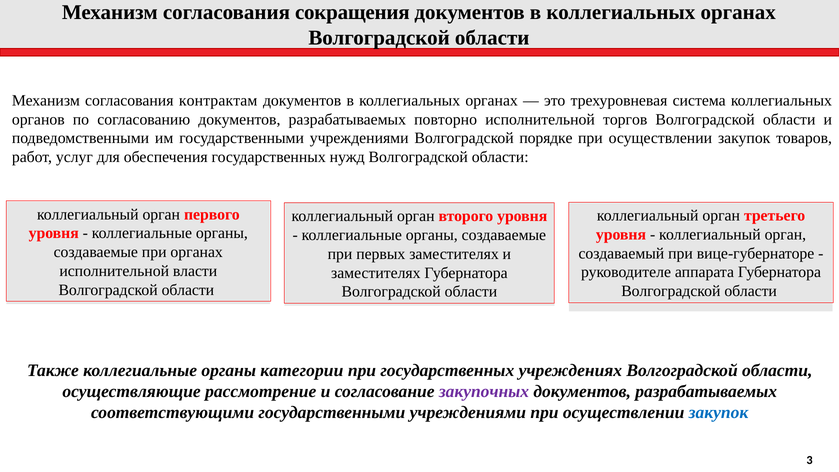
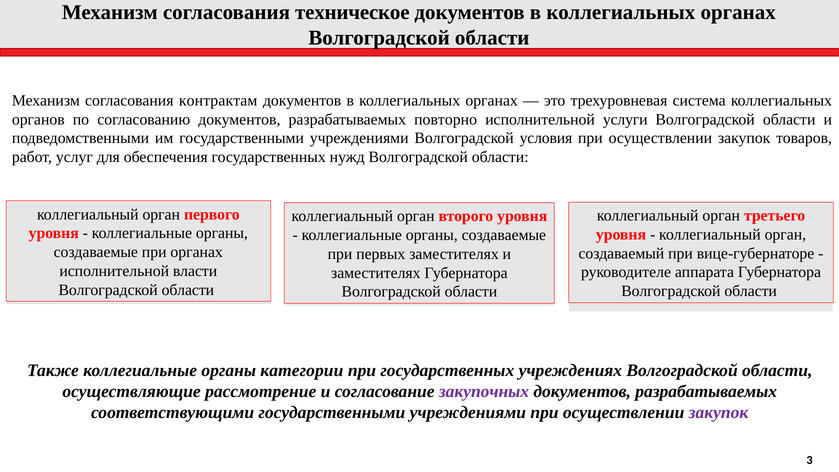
сокращения: сокращения -> техническое
торгов: торгов -> услуги
порядке: порядке -> условия
закупок at (718, 413) colour: blue -> purple
